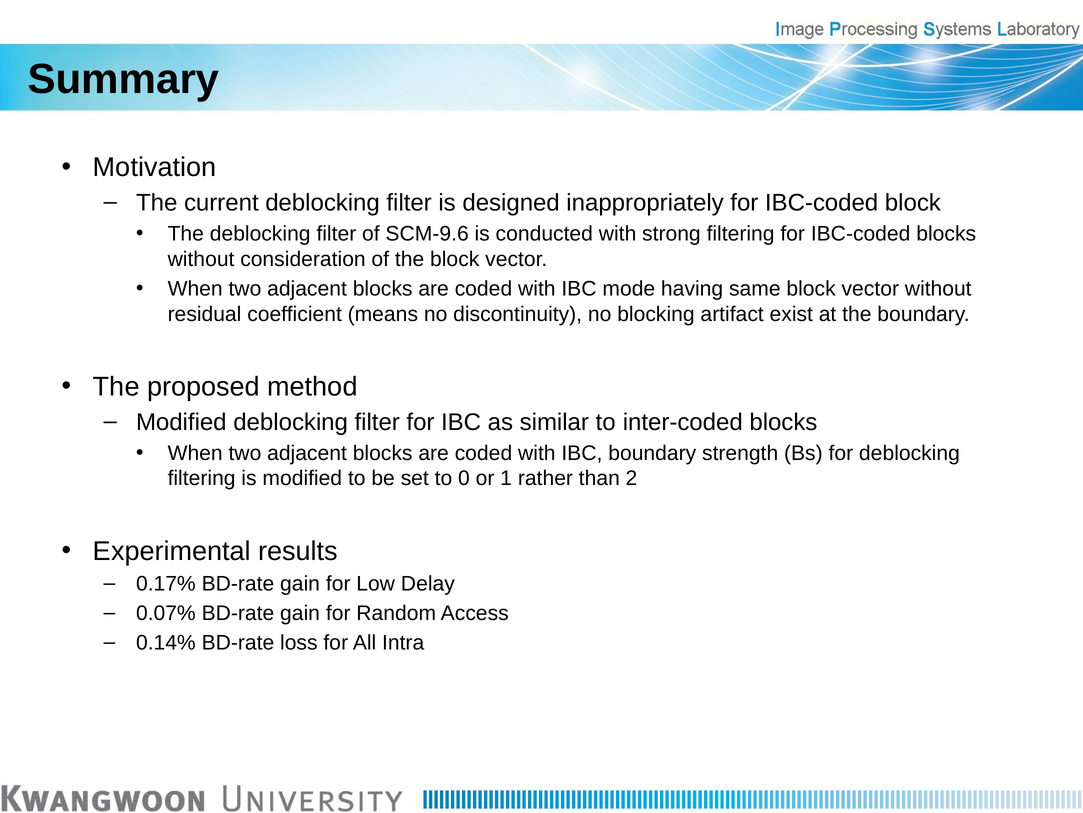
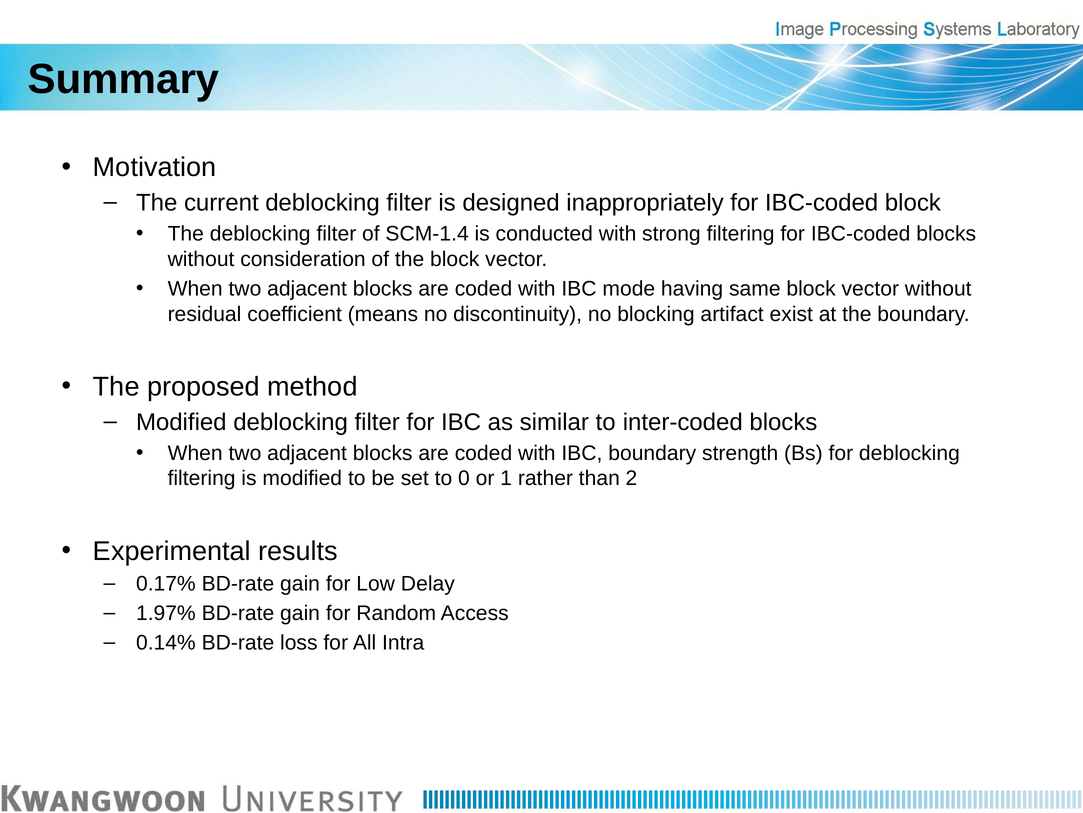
SCM-9.6: SCM-9.6 -> SCM-1.4
0.07%: 0.07% -> 1.97%
